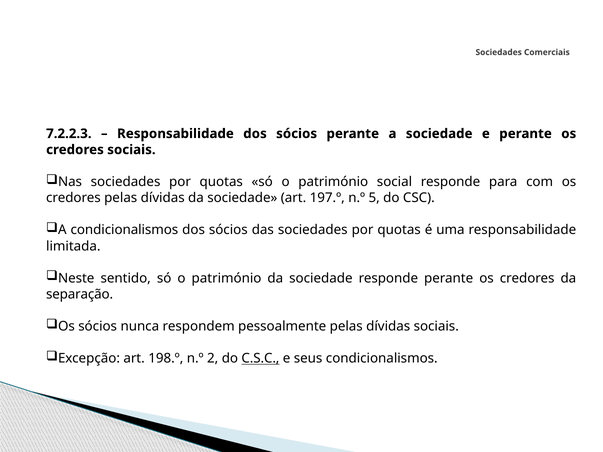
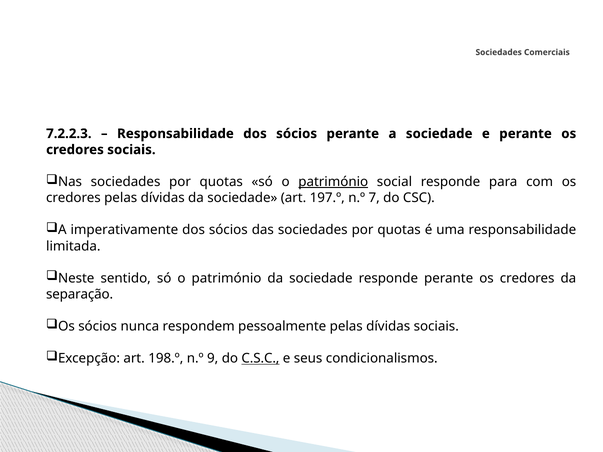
património at (333, 182) underline: none -> present
5: 5 -> 7
A condicionalismos: condicionalismos -> imperativamente
2: 2 -> 9
